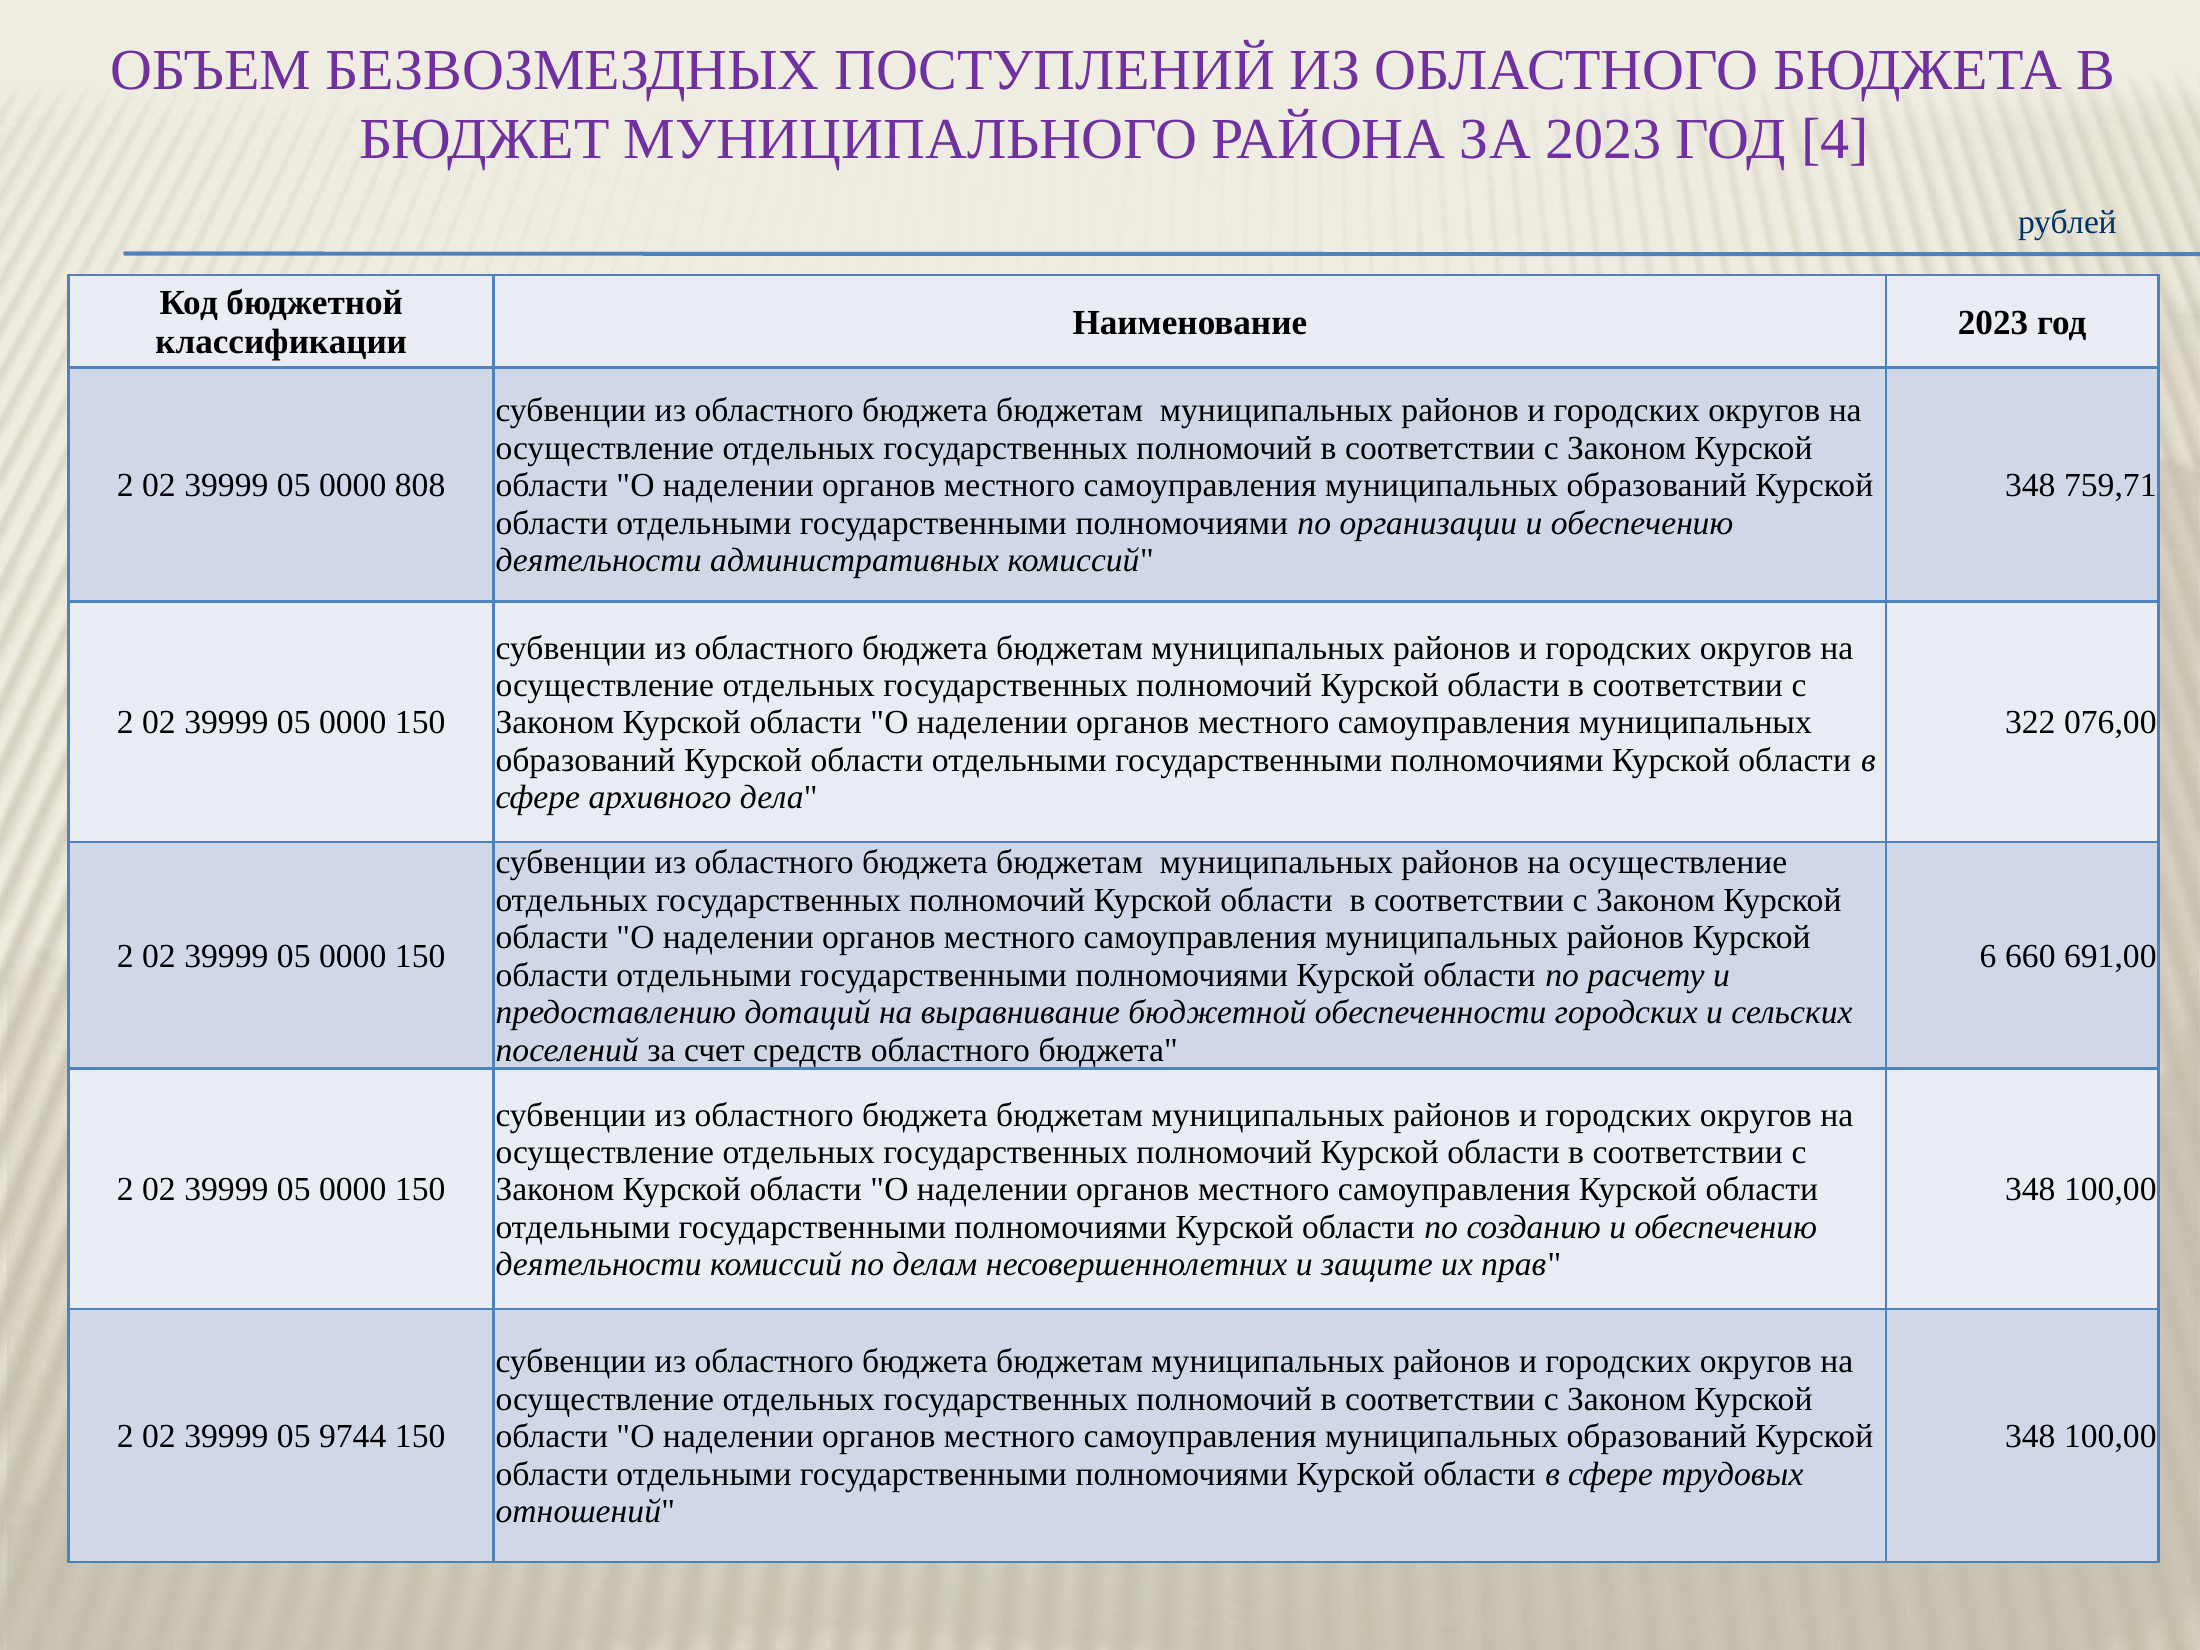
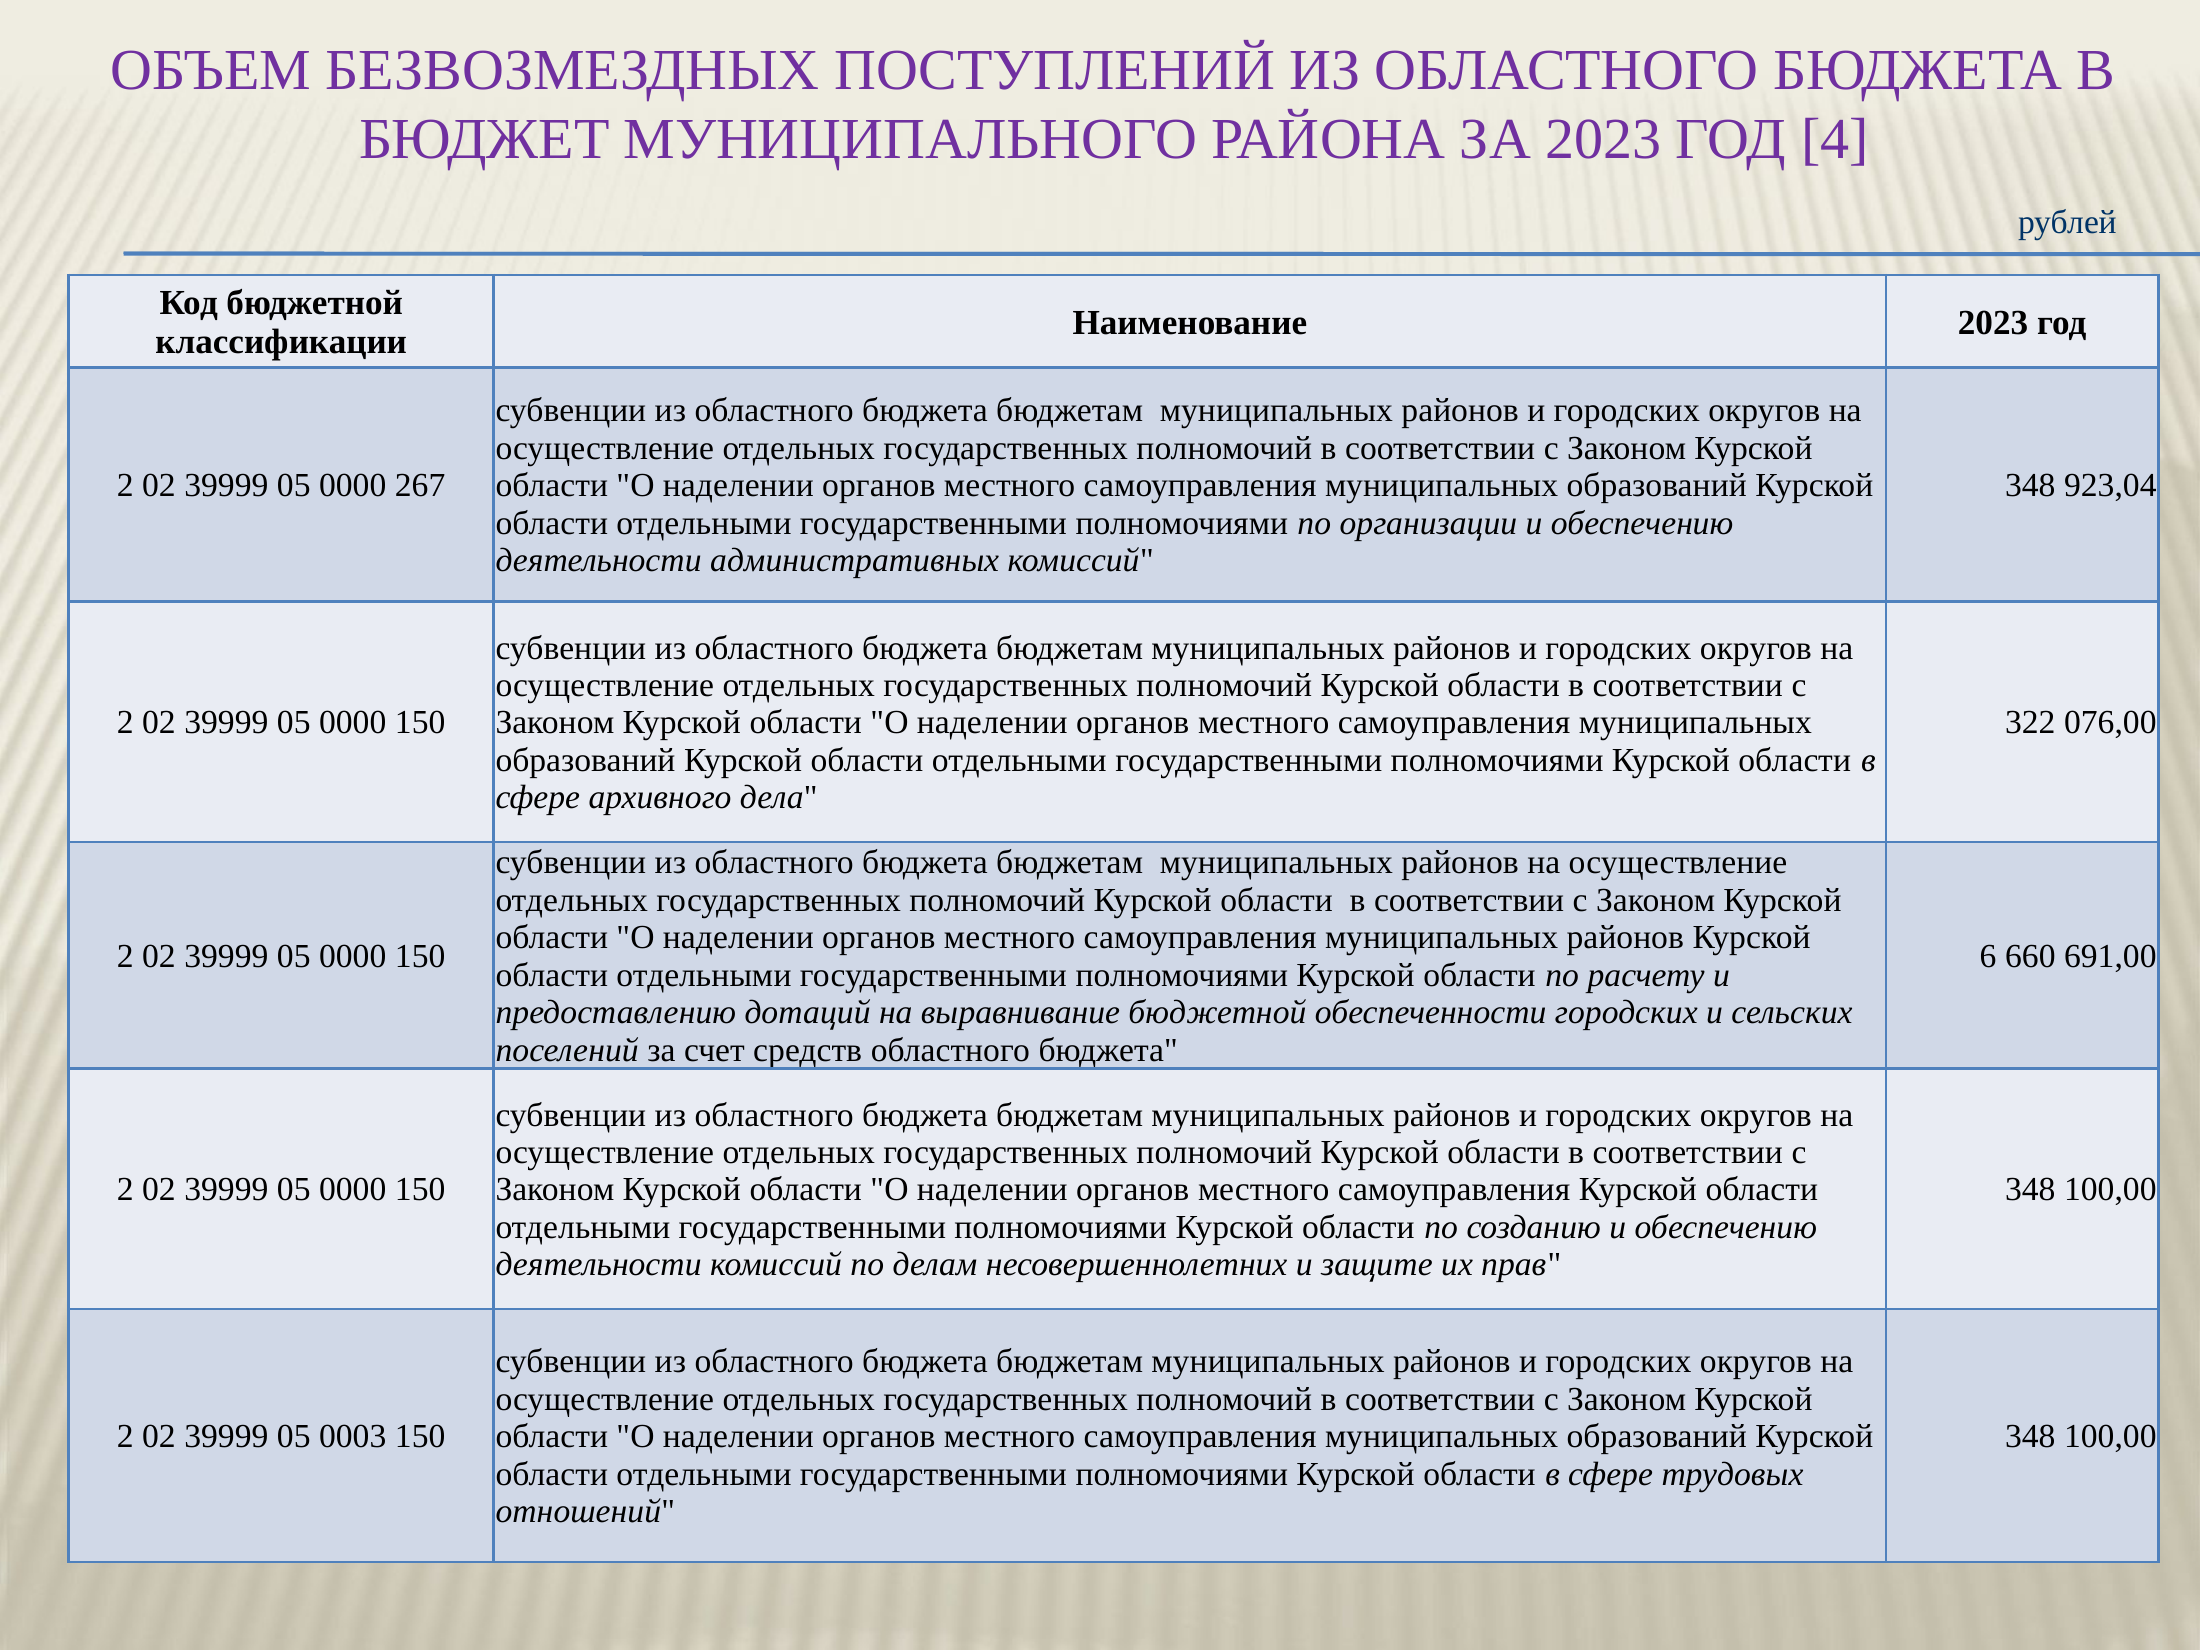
808: 808 -> 267
759,71: 759,71 -> 923,04
9744: 9744 -> 0003
